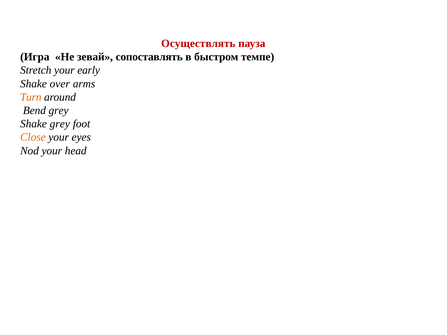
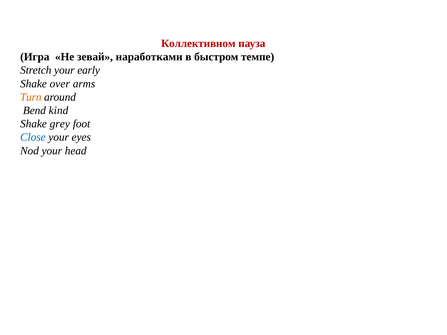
Осуществлять: Осуществлять -> Коллективном
сопоставлять: сопоставлять -> наработками
Bend grey: grey -> kind
Close colour: orange -> blue
